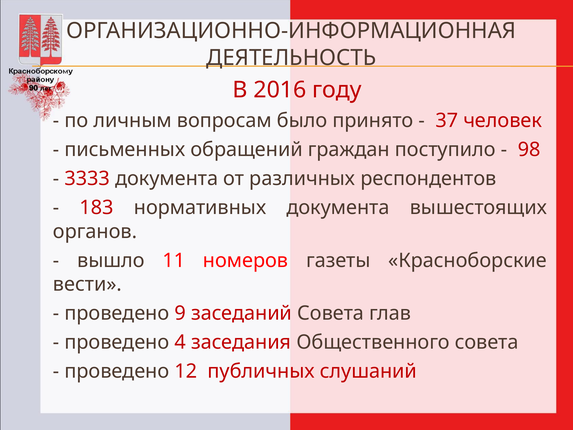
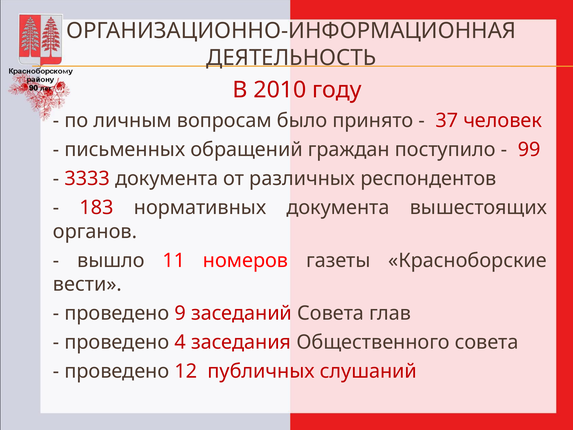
2016: 2016 -> 2010
98: 98 -> 99
